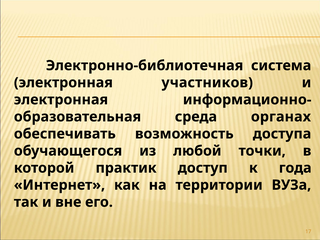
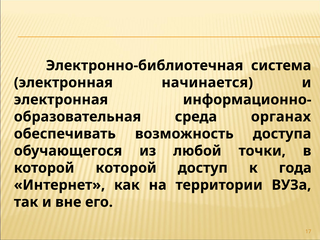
участников: участников -> начинается
которой практик: практик -> которой
